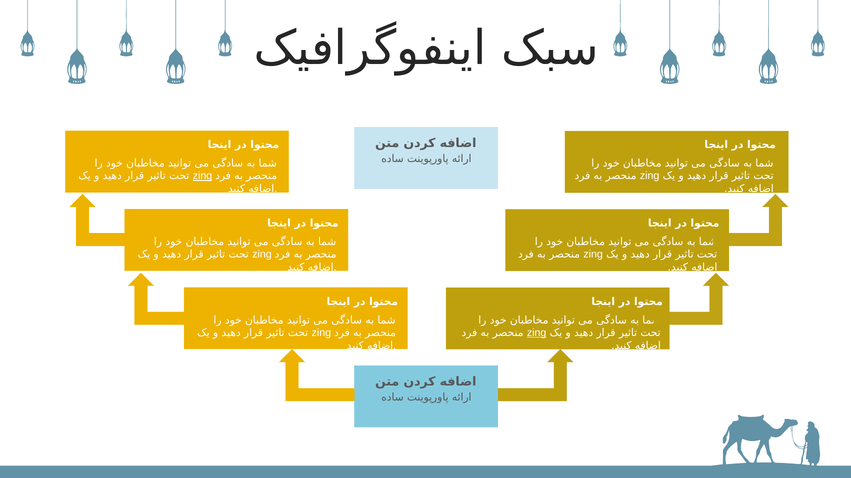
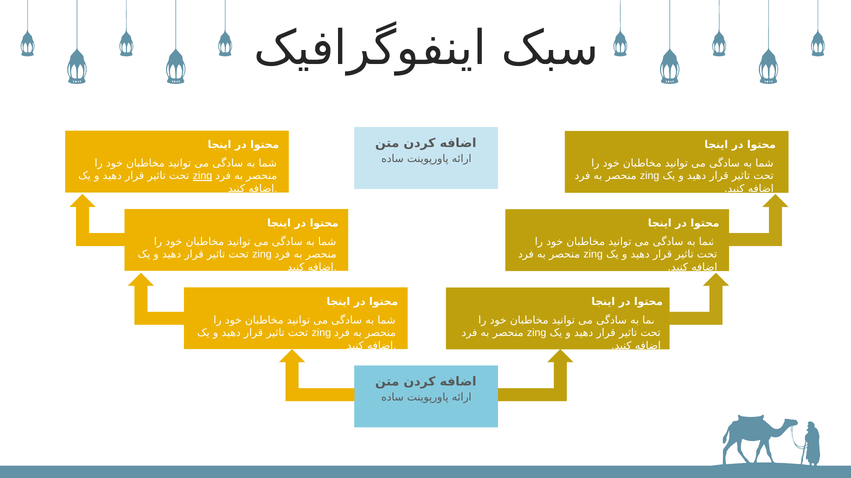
zing at (537, 333) underline: present -> none
